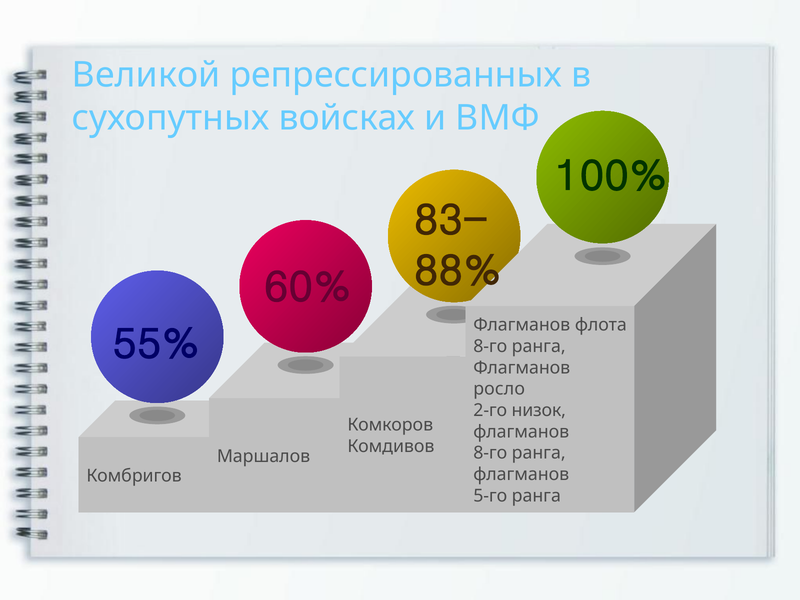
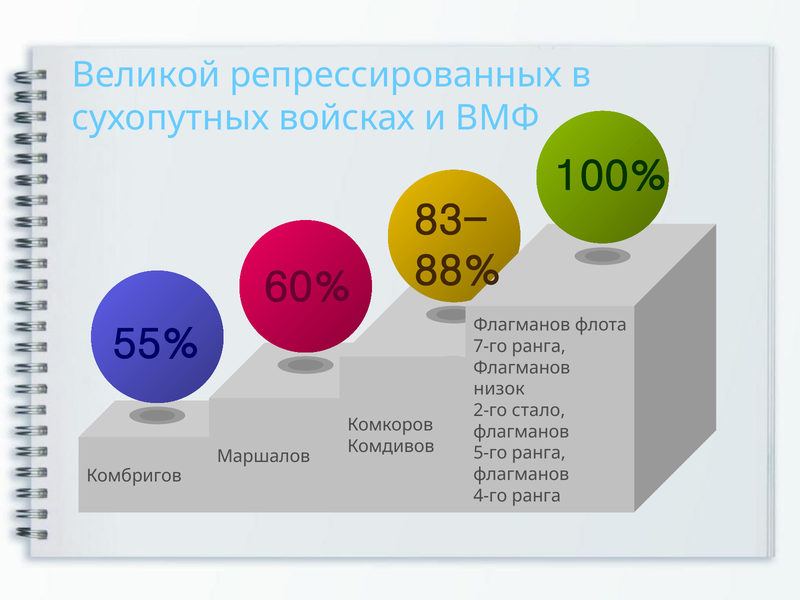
8-го at (490, 346): 8-го -> 7-го
росло: росло -> низок
низок: низок -> стало
8-го at (490, 453): 8-го -> 5-го
5-го: 5-го -> 4-го
